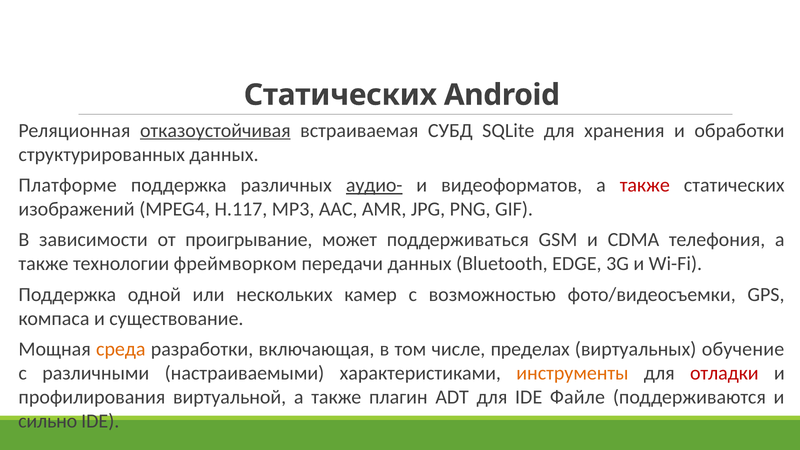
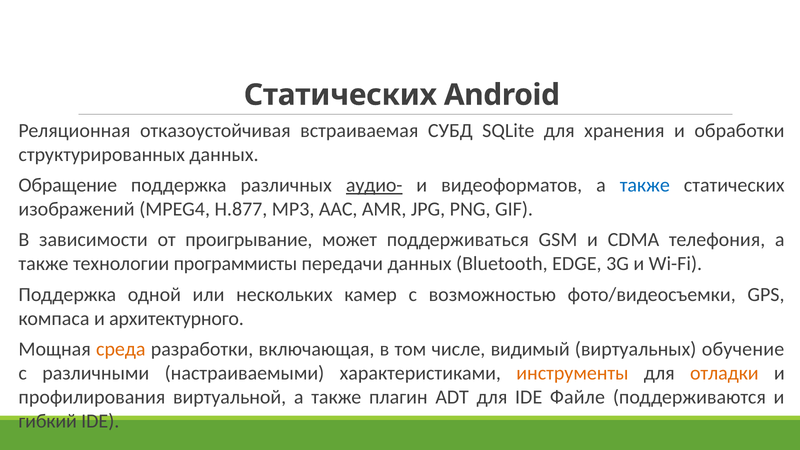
отказоустойчивая underline: present -> none
Платформе: Платформе -> Обращение
также at (645, 185) colour: red -> blue
H.117: H.117 -> H.877
фреймворком: фреймворком -> программисты
существование: существование -> архитектурного
пределах: пределах -> видимый
отладки colour: red -> orange
сильно: сильно -> гибкий
